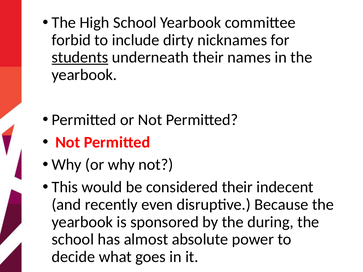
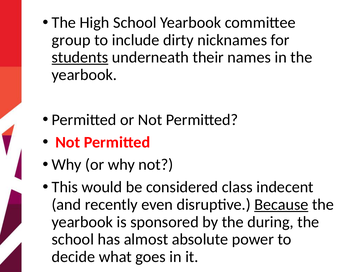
forbid: forbid -> group
considered their: their -> class
Because underline: none -> present
